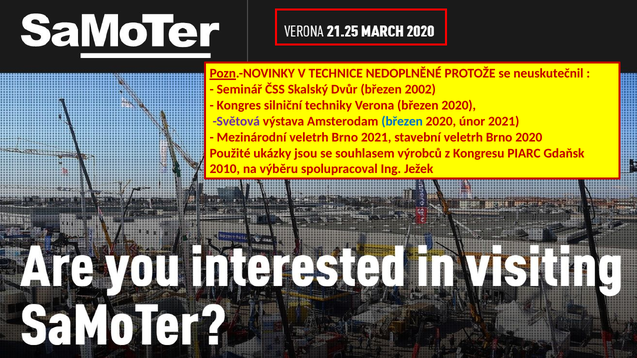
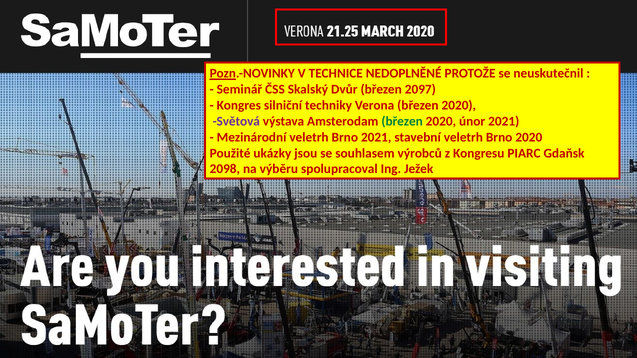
2002: 2002 -> 2097
březen at (402, 121) colour: blue -> green
2010: 2010 -> 2098
